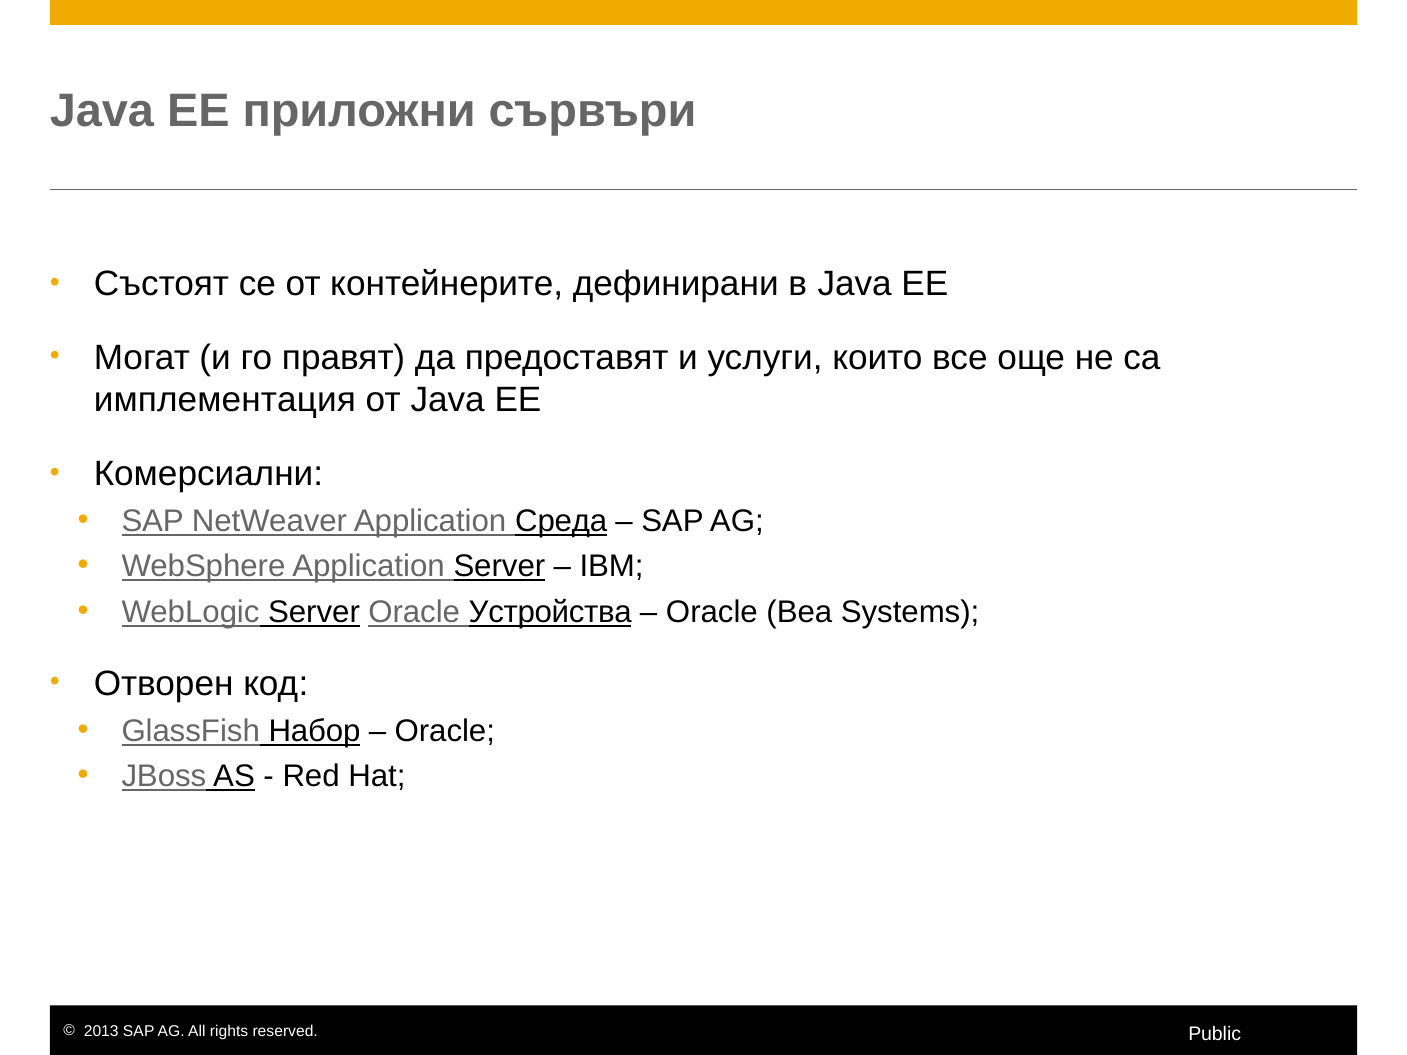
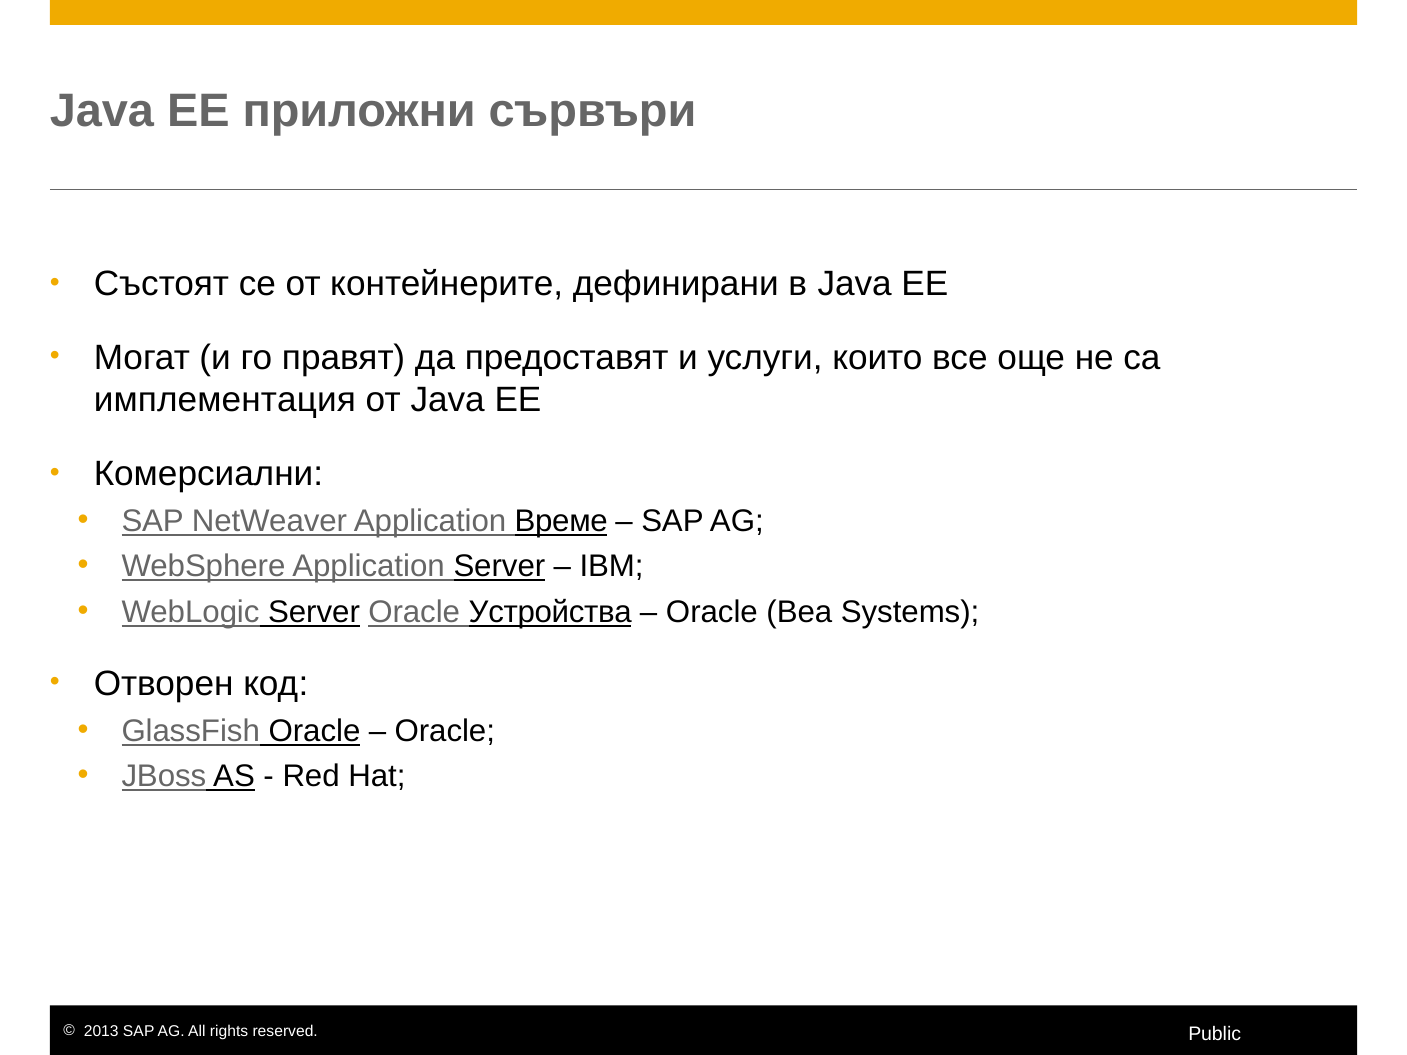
Среда: Среда -> Време
GlassFish Набор: Набор -> Oracle
